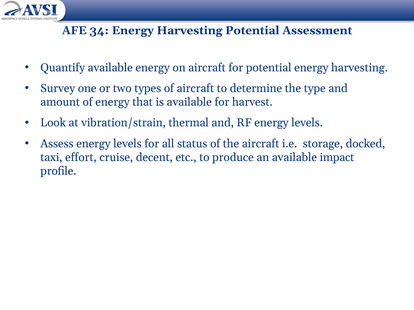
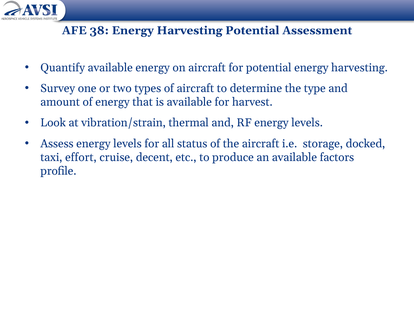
34: 34 -> 38
impact: impact -> factors
